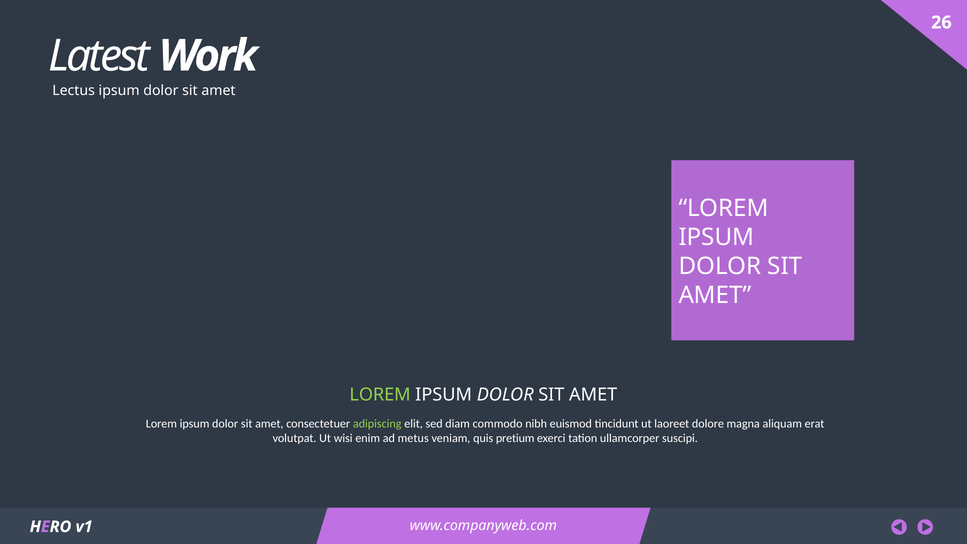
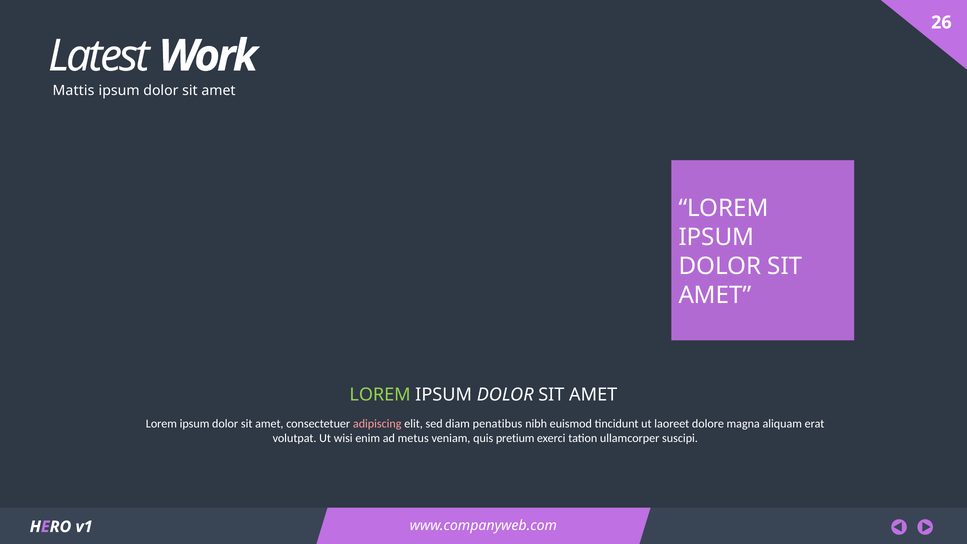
Lectus: Lectus -> Mattis
adipiscing colour: light green -> pink
commodo: commodo -> penatibus
